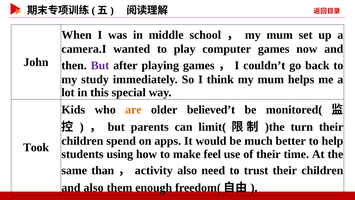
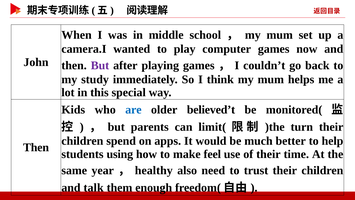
are colour: orange -> blue
Took at (36, 147): Took -> Then
than: than -> year
activity: activity -> healthy
and also: also -> talk
